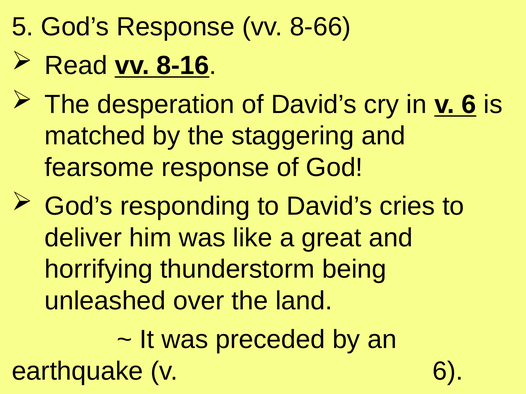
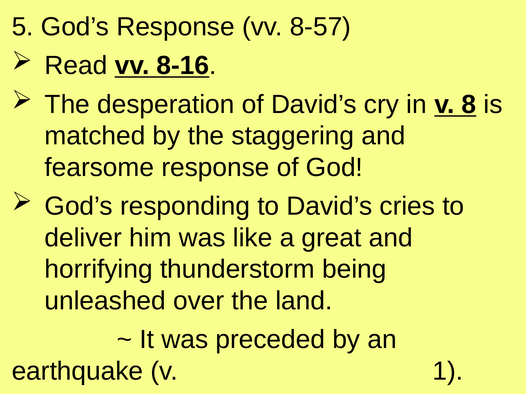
8-66: 8-66 -> 8-57
in v 6: 6 -> 8
earthquake v 6: 6 -> 1
